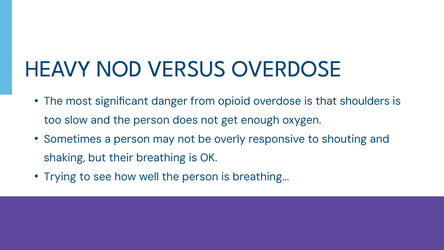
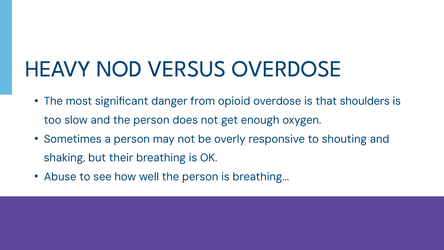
Trying: Trying -> Abuse
